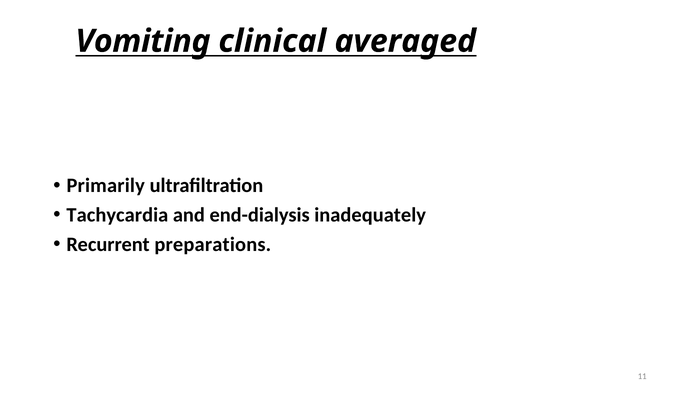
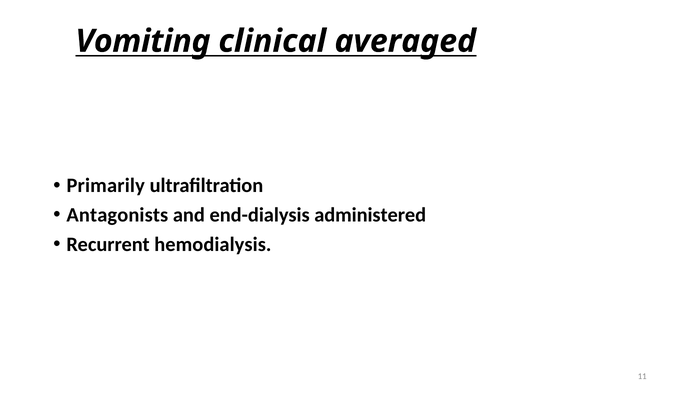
Tachycardia: Tachycardia -> Antagonists
inadequately: inadequately -> administered
preparations: preparations -> hemodialysis
